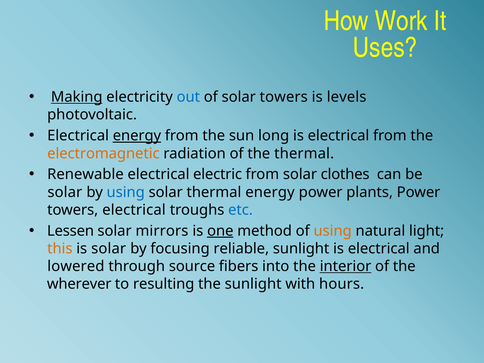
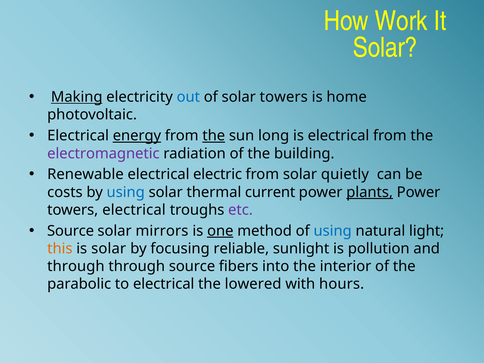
Uses at (385, 48): Uses -> Solar
levels: levels -> home
the at (214, 136) underline: none -> present
electromagnetic colour: orange -> purple
the thermal: thermal -> building
clothes: clothes -> quietly
solar at (65, 192): solar -> costs
thermal energy: energy -> current
plants underline: none -> present
etc colour: blue -> purple
Lessen at (71, 231): Lessen -> Source
using at (333, 231) colour: orange -> blue
sunlight is electrical: electrical -> pollution
lowered at (76, 266): lowered -> through
interior underline: present -> none
wherever: wherever -> parabolic
to resulting: resulting -> electrical
the sunlight: sunlight -> lowered
